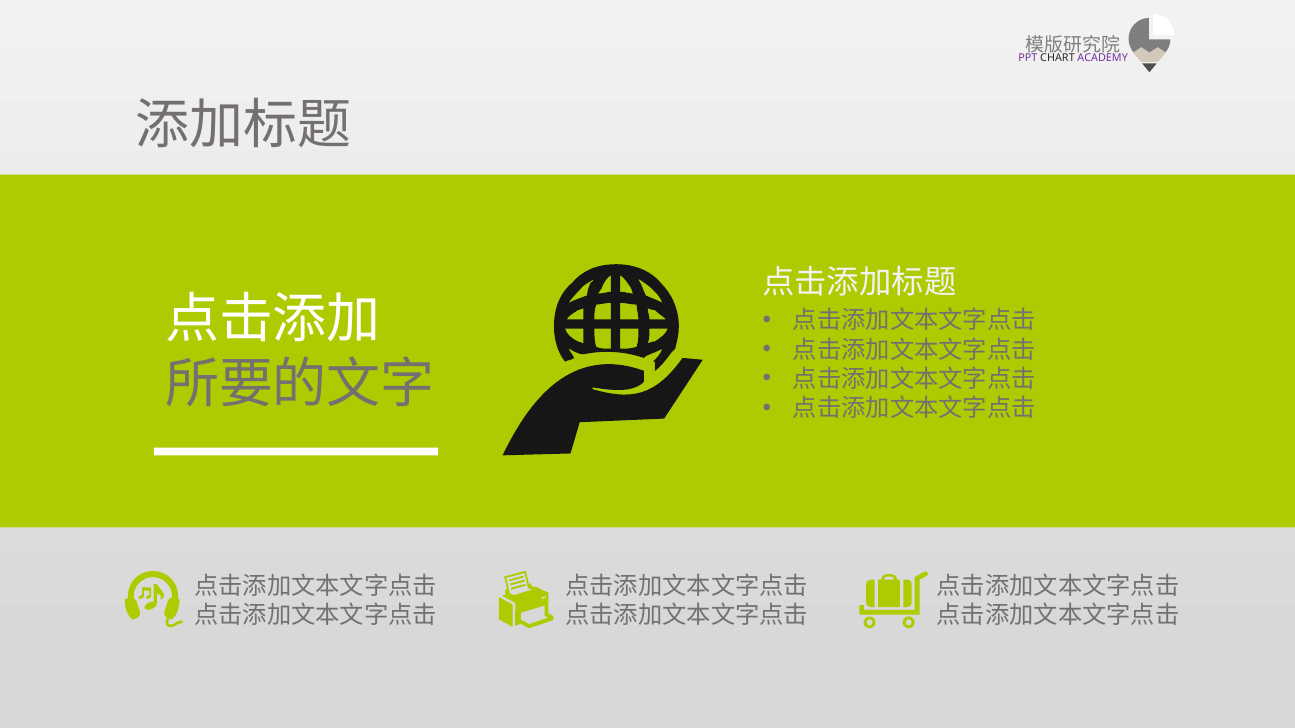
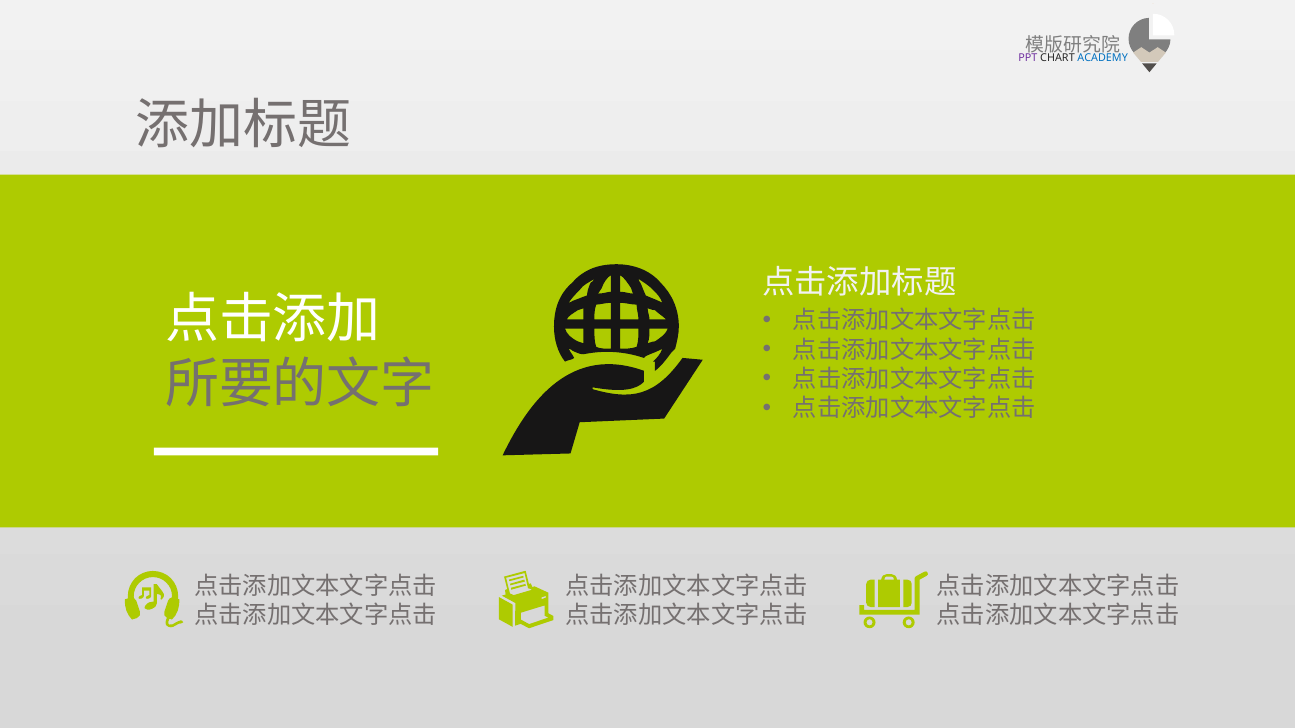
ACADEMY colour: purple -> blue
